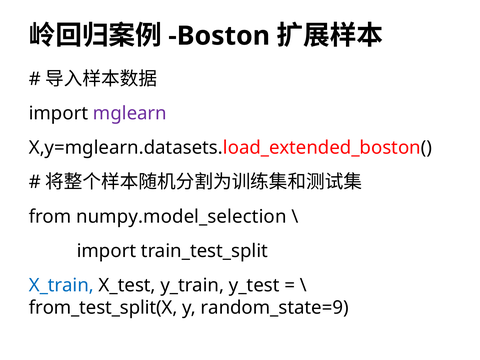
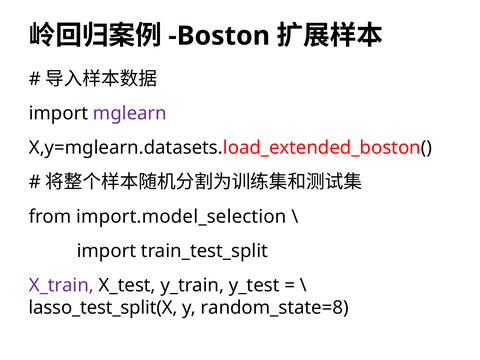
numpy.model_selection: numpy.model_selection -> import.model_selection
X_train colour: blue -> purple
from_test_split(X: from_test_split(X -> lasso_test_split(X
random_state=9: random_state=9 -> random_state=8
